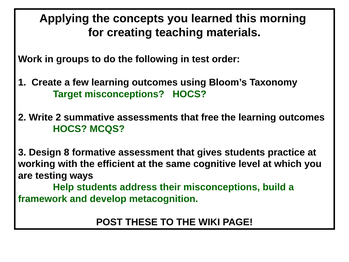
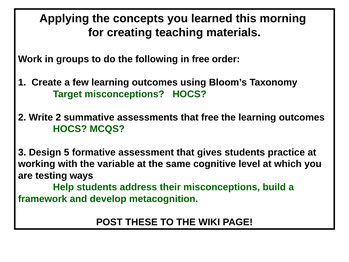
in test: test -> free
8: 8 -> 5
efficient: efficient -> variable
